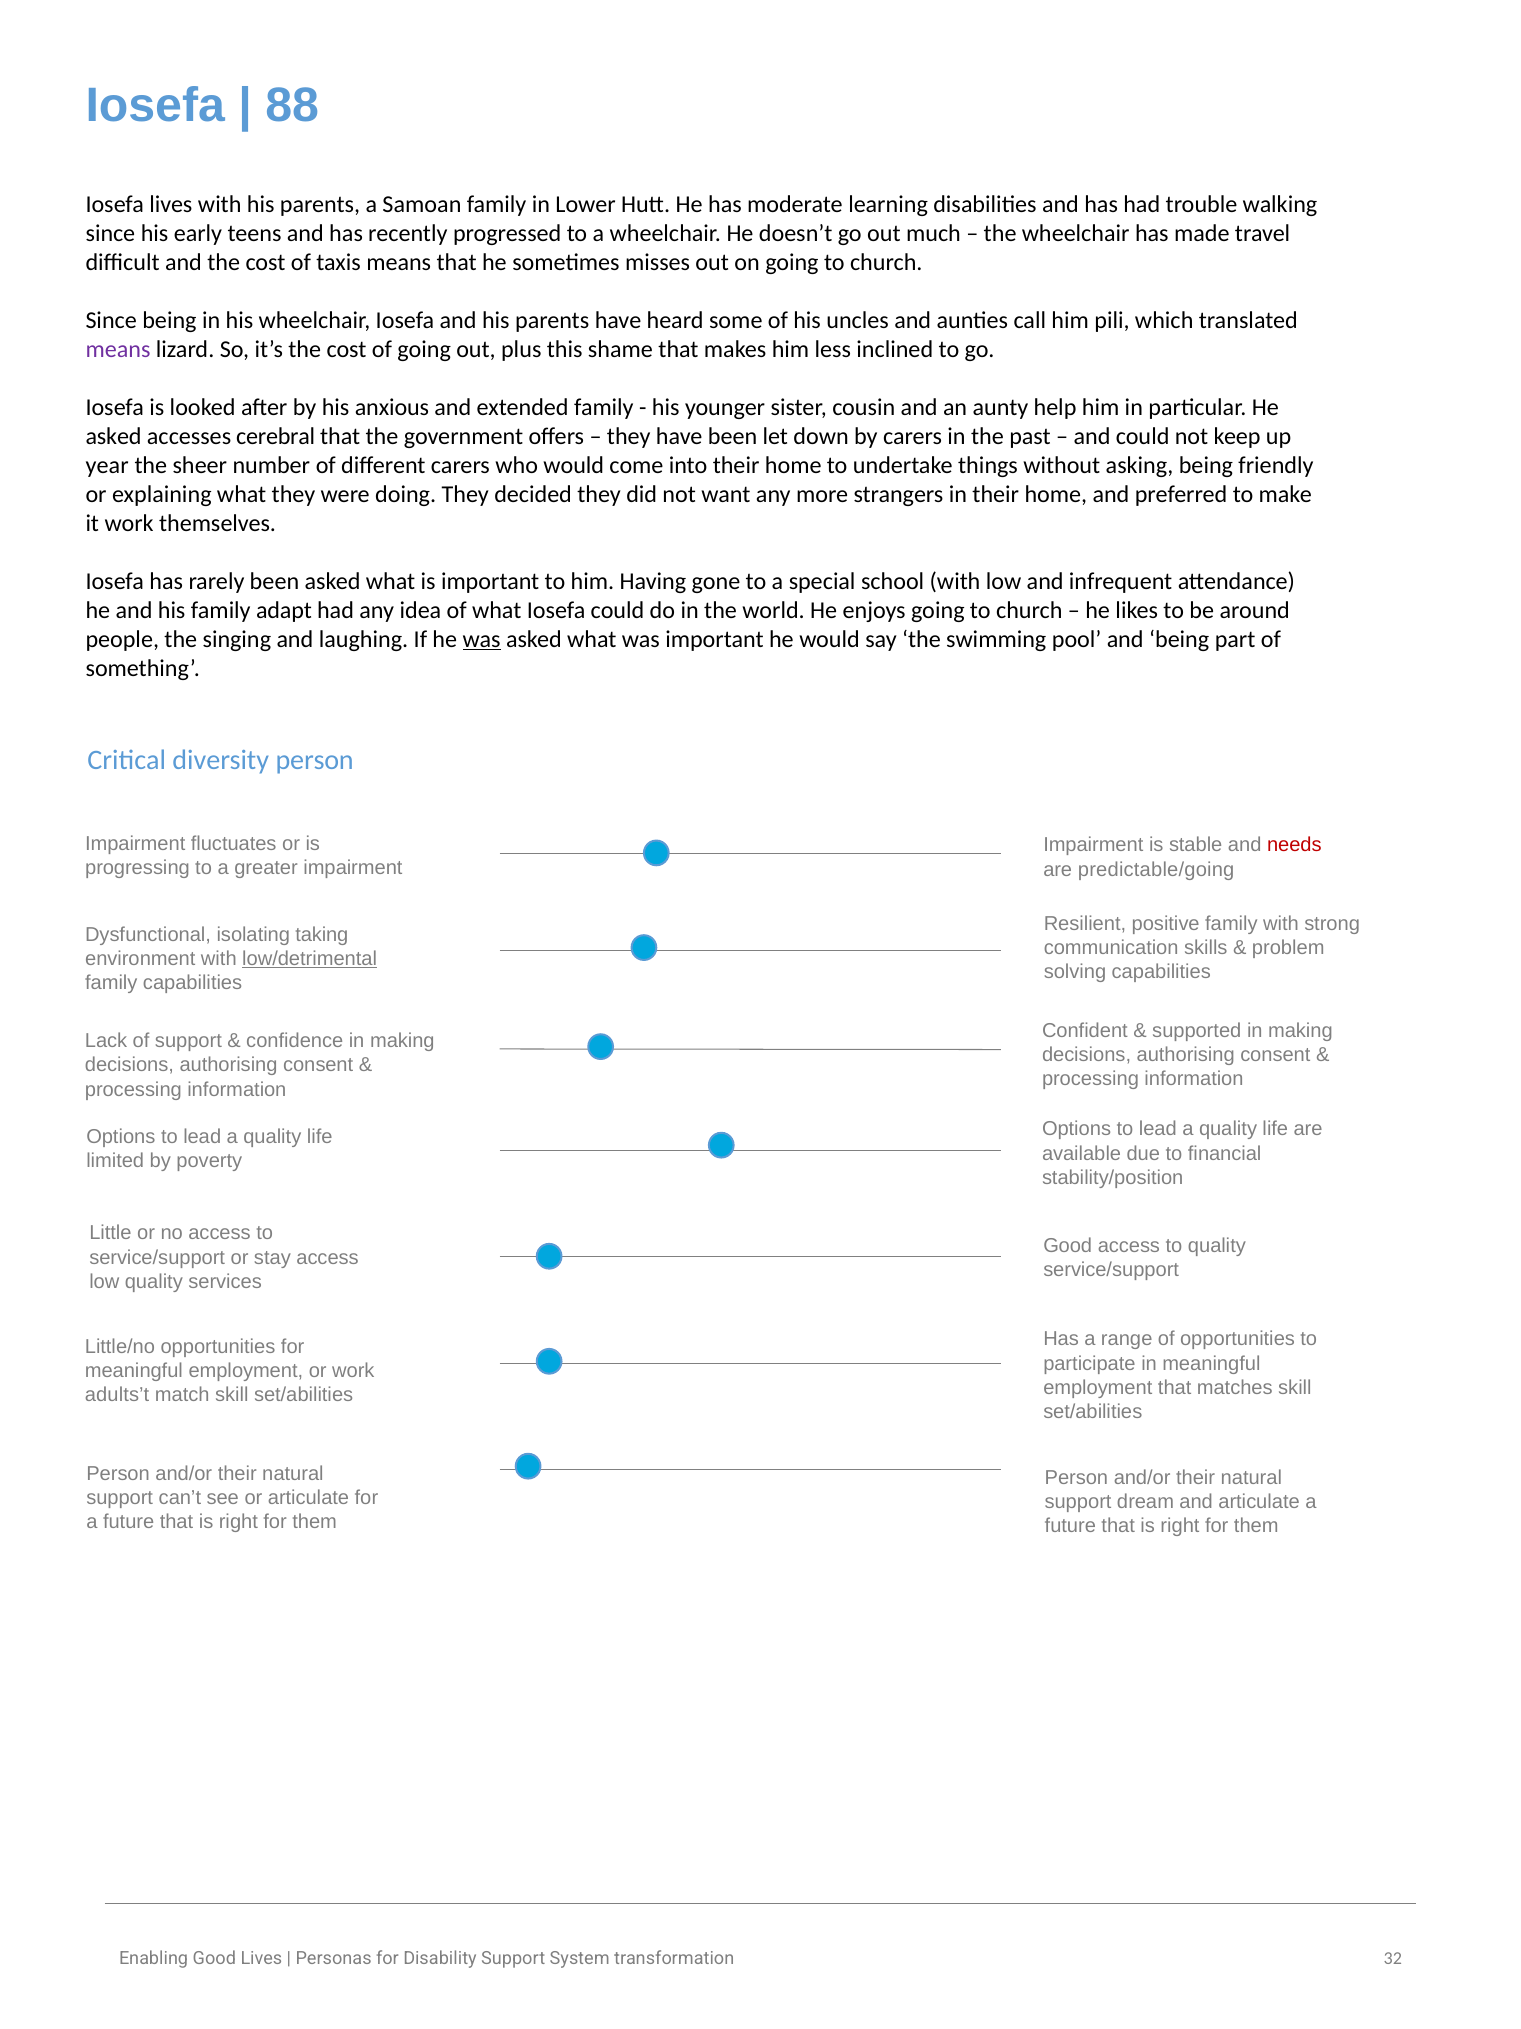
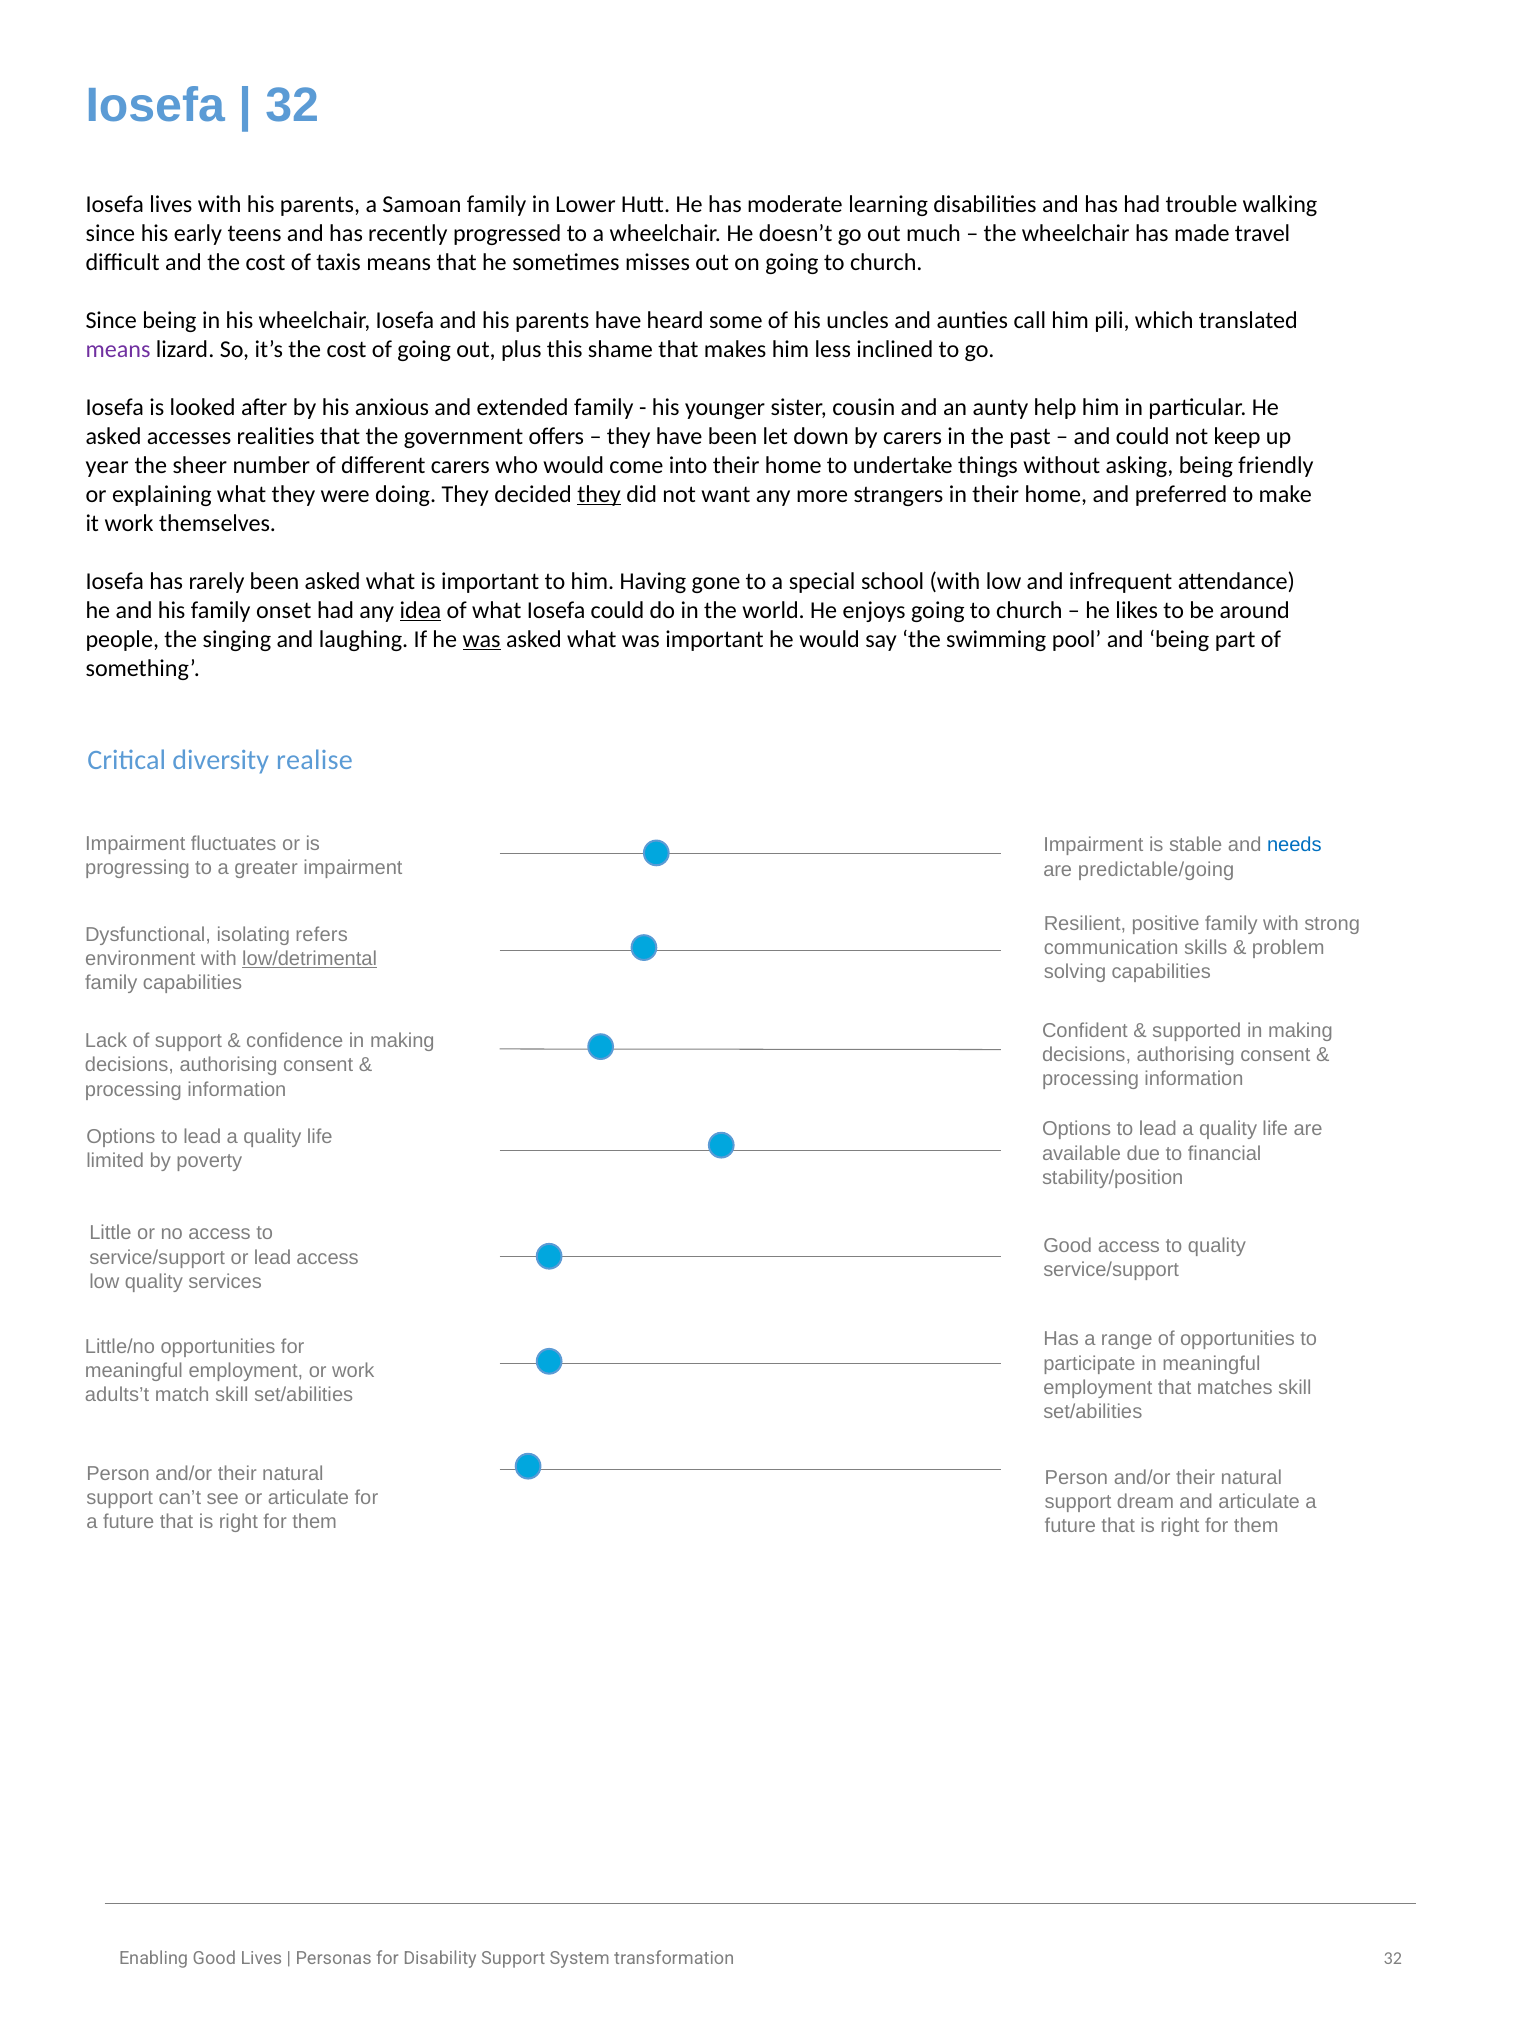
88 at (292, 106): 88 -> 32
cerebral: cerebral -> realities
they at (599, 494) underline: none -> present
adapt: adapt -> onset
idea underline: none -> present
diversity person: person -> realise
needs colour: red -> blue
taking: taking -> refers
or stay: stay -> lead
